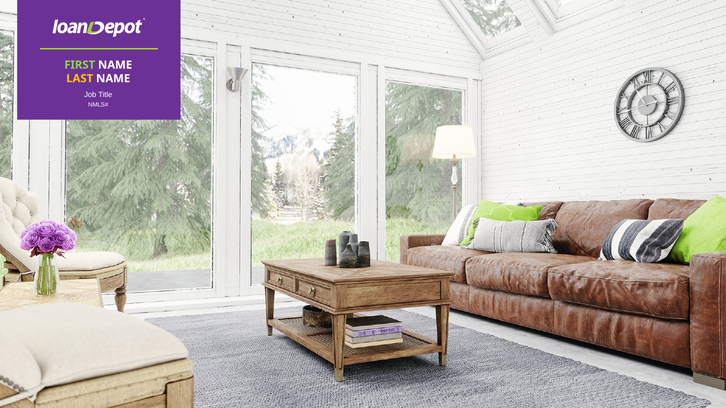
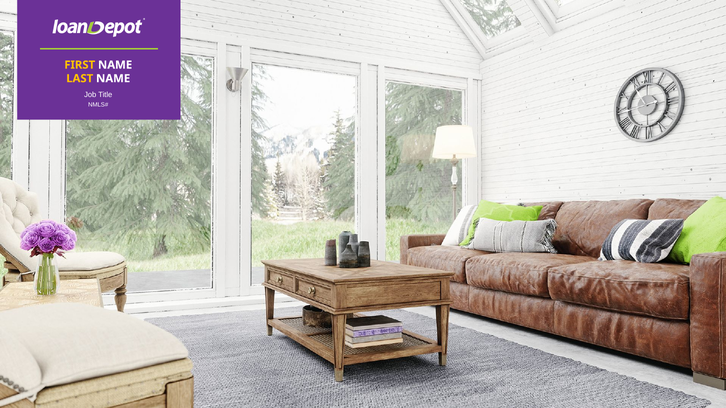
FIRST colour: light green -> yellow
